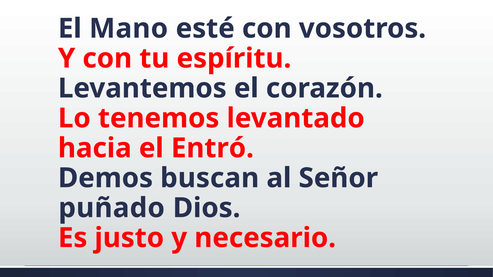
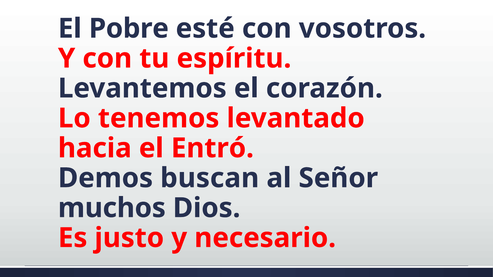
Mano: Mano -> Pobre
puñado: puñado -> muchos
